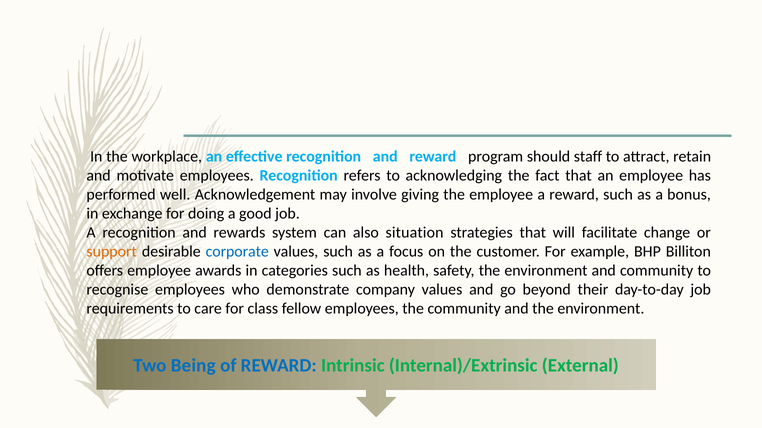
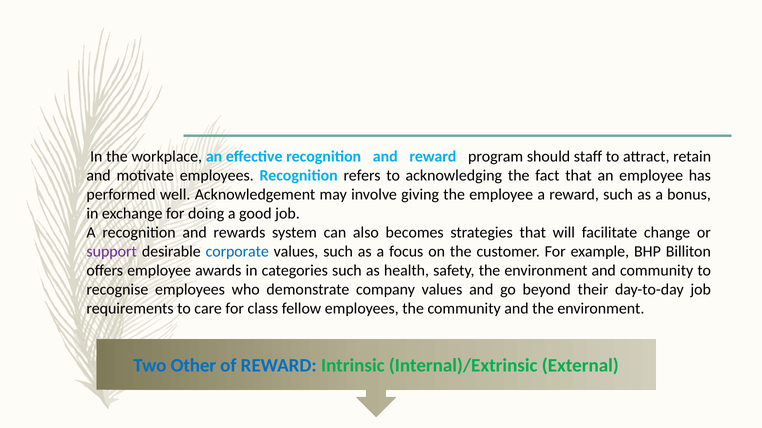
situation: situation -> becomes
support colour: orange -> purple
Being: Being -> Other
